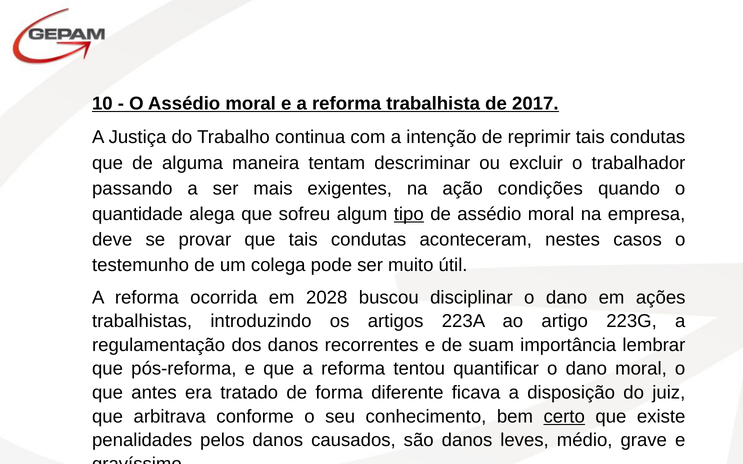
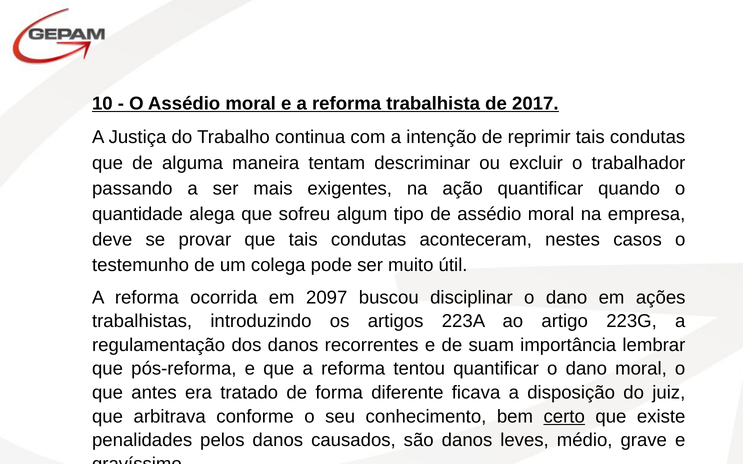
ação condições: condições -> quantificar
tipo underline: present -> none
2028: 2028 -> 2097
